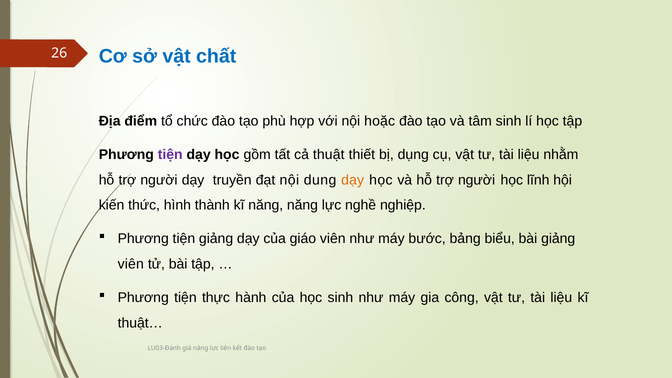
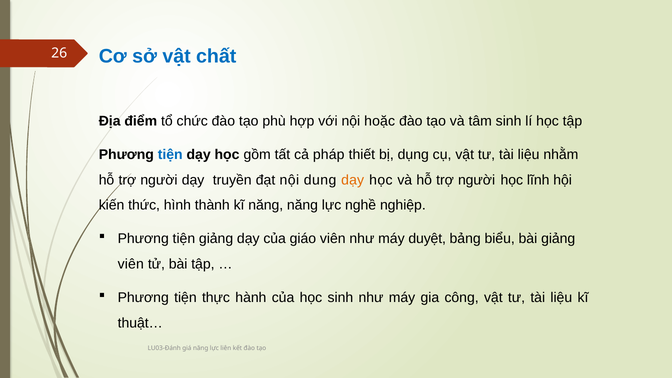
tiện at (170, 155) colour: purple -> blue
thuật: thuật -> pháp
bước: bước -> duyệt
